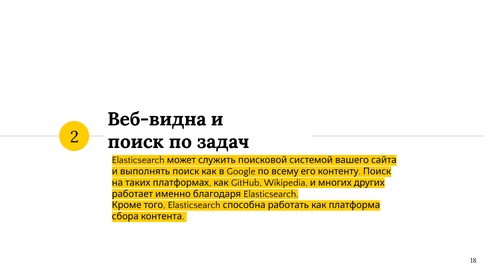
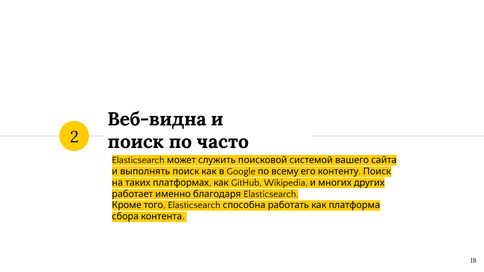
задач: задач -> часто
